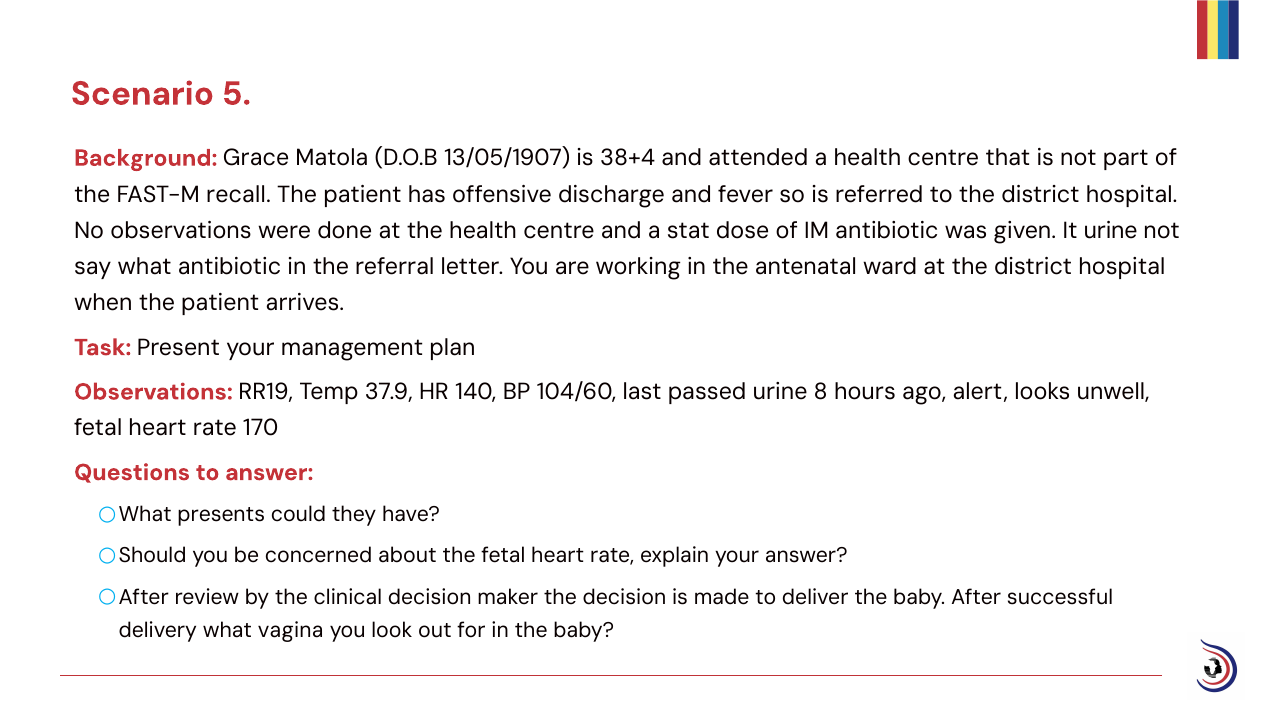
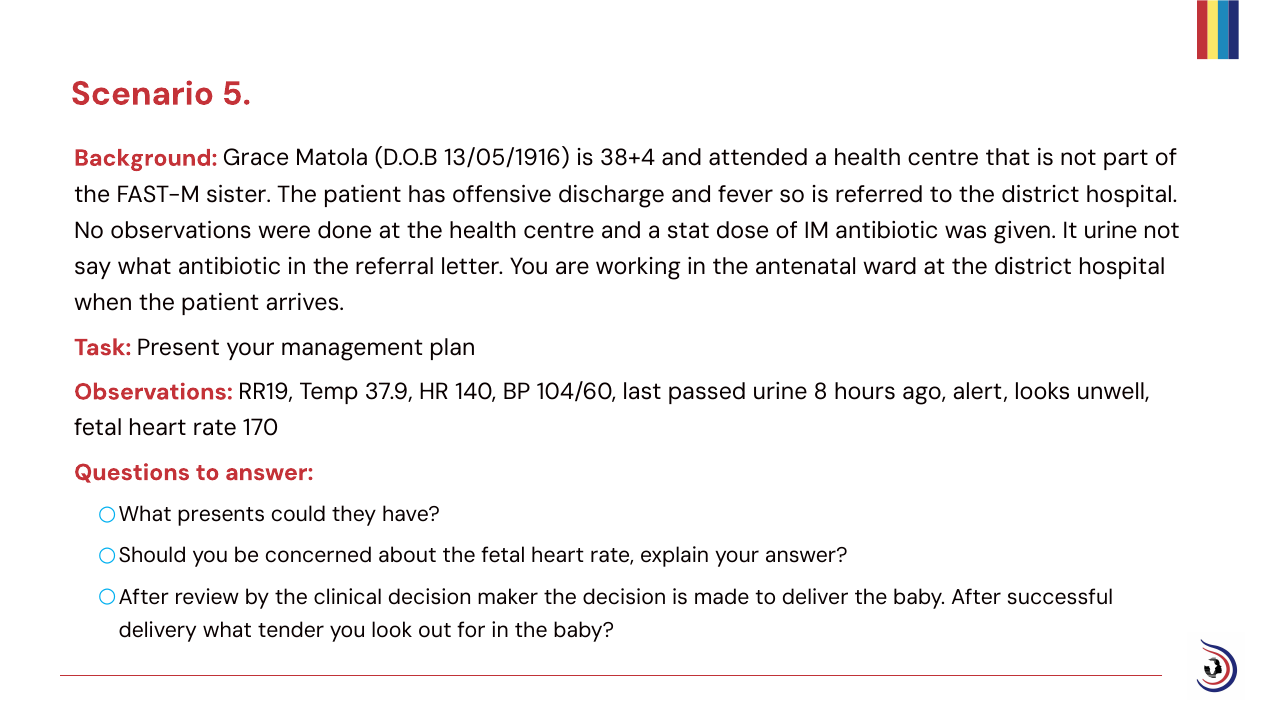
13/05/1907: 13/05/1907 -> 13/05/1916
recall: recall -> sister
vagina: vagina -> tender
